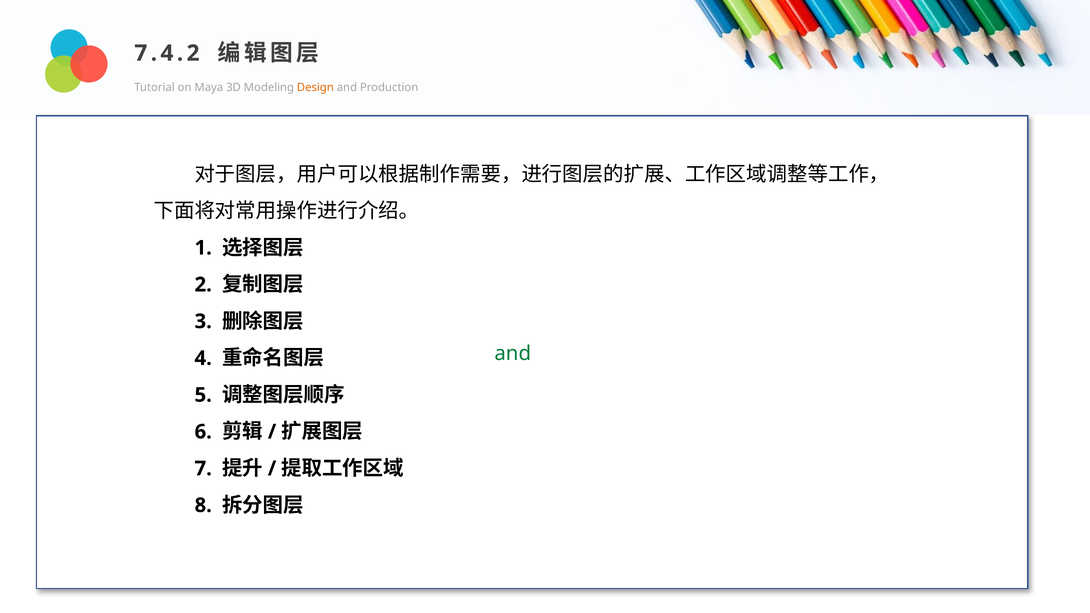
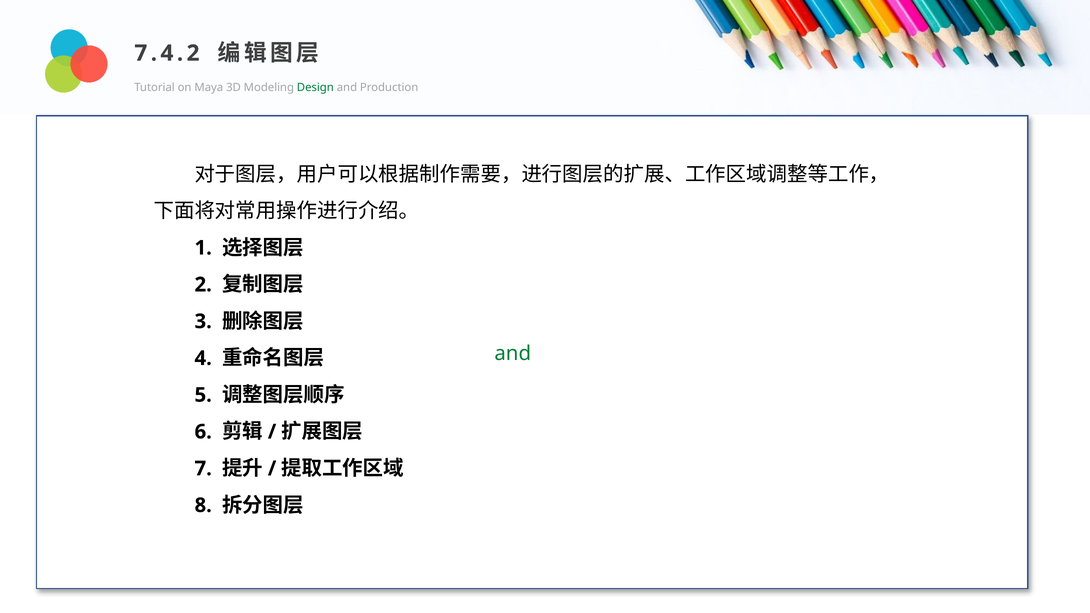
Design at (315, 87) colour: orange -> green
